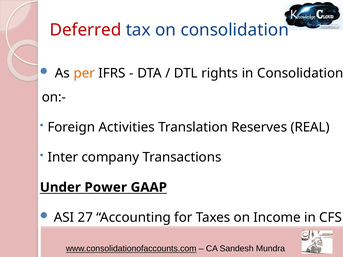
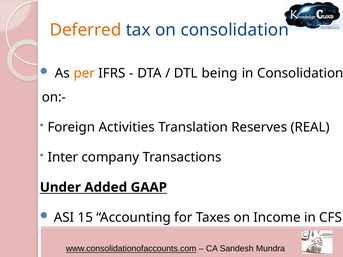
Deferred colour: red -> orange
rights: rights -> being
Power: Power -> Added
27: 27 -> 15
